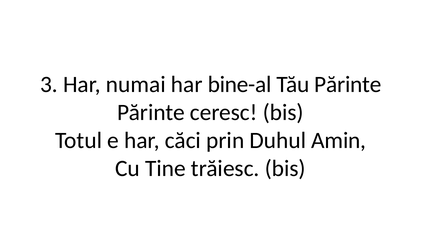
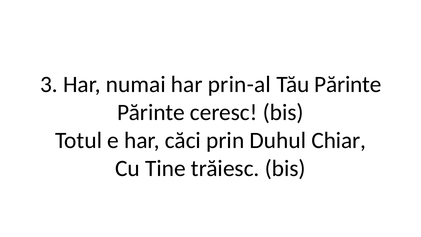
bine-al: bine-al -> prin-al
Amin: Amin -> Chiar
